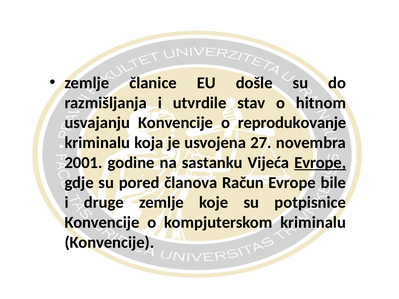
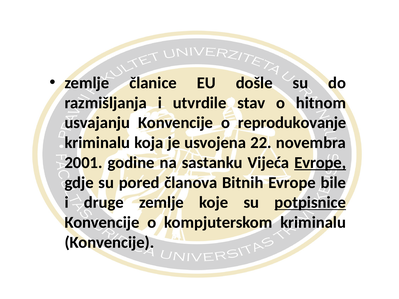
27: 27 -> 22
Račun: Račun -> Bitnih
potpisnice underline: none -> present
